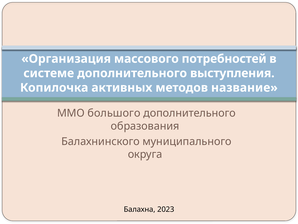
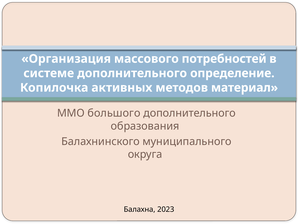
выступления: выступления -> определение
название: название -> материал
